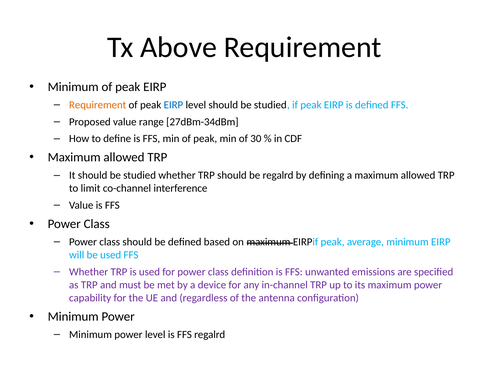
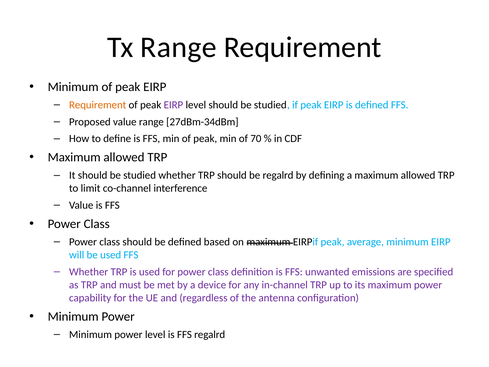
Tx Above: Above -> Range
EIRP at (173, 105) colour: blue -> purple
30: 30 -> 70
